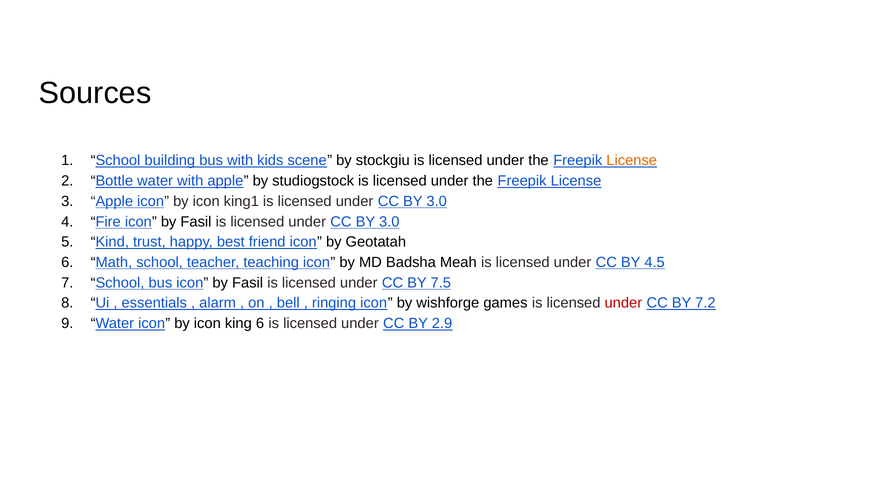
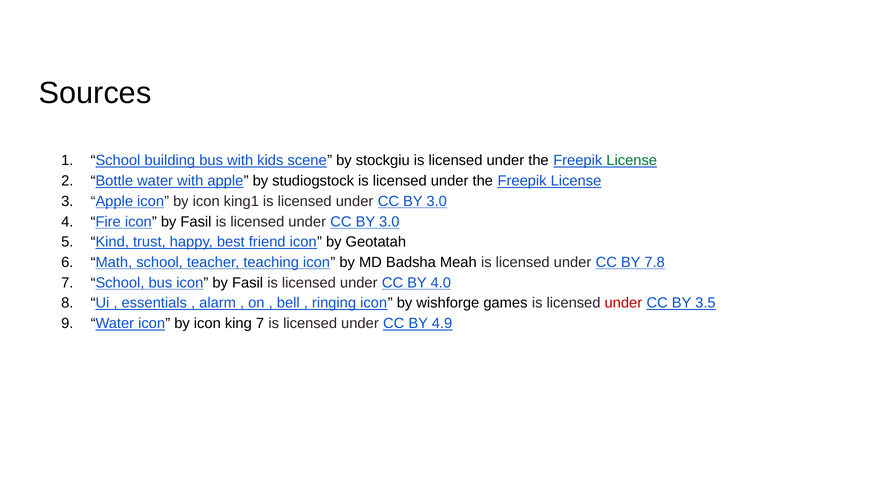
License at (632, 160) colour: orange -> green
4.5: 4.5 -> 7.8
7.5: 7.5 -> 4.0
7.2: 7.2 -> 3.5
king 6: 6 -> 7
2.9: 2.9 -> 4.9
